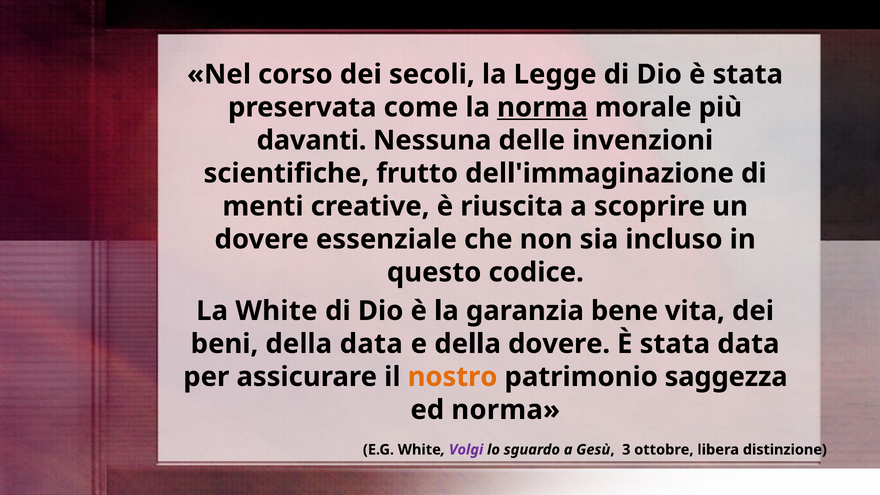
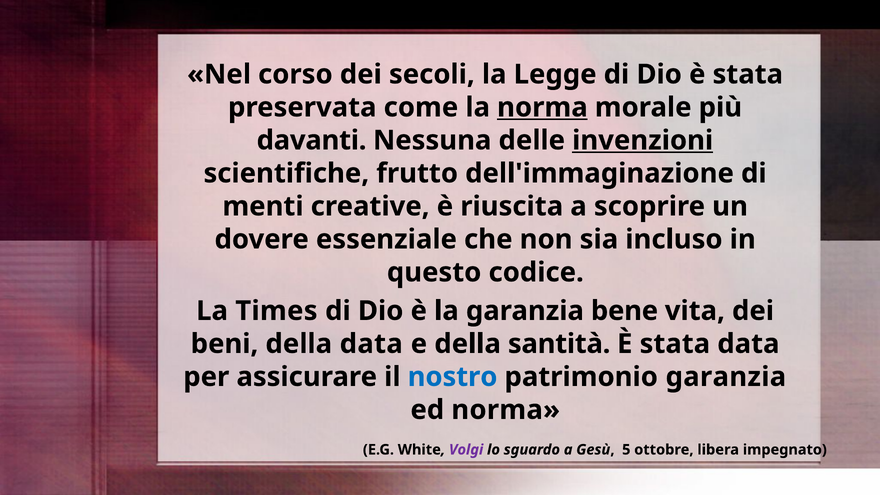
invenzioni underline: none -> present
La White: White -> Times
della dovere: dovere -> santità
nostro colour: orange -> blue
patrimonio saggezza: saggezza -> garanzia
3: 3 -> 5
distinzione: distinzione -> impegnato
